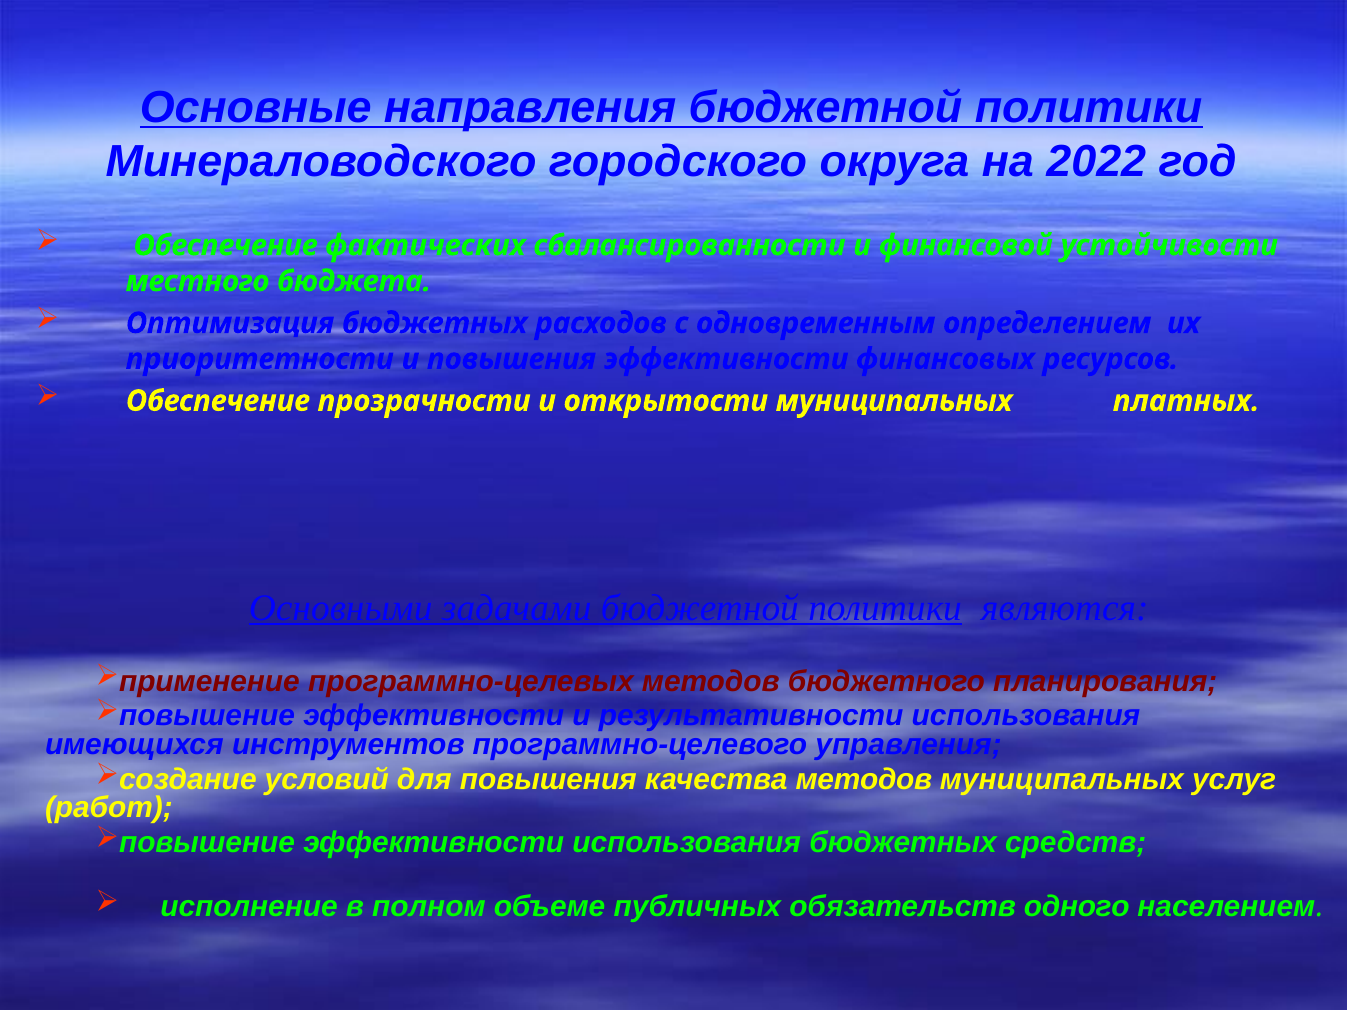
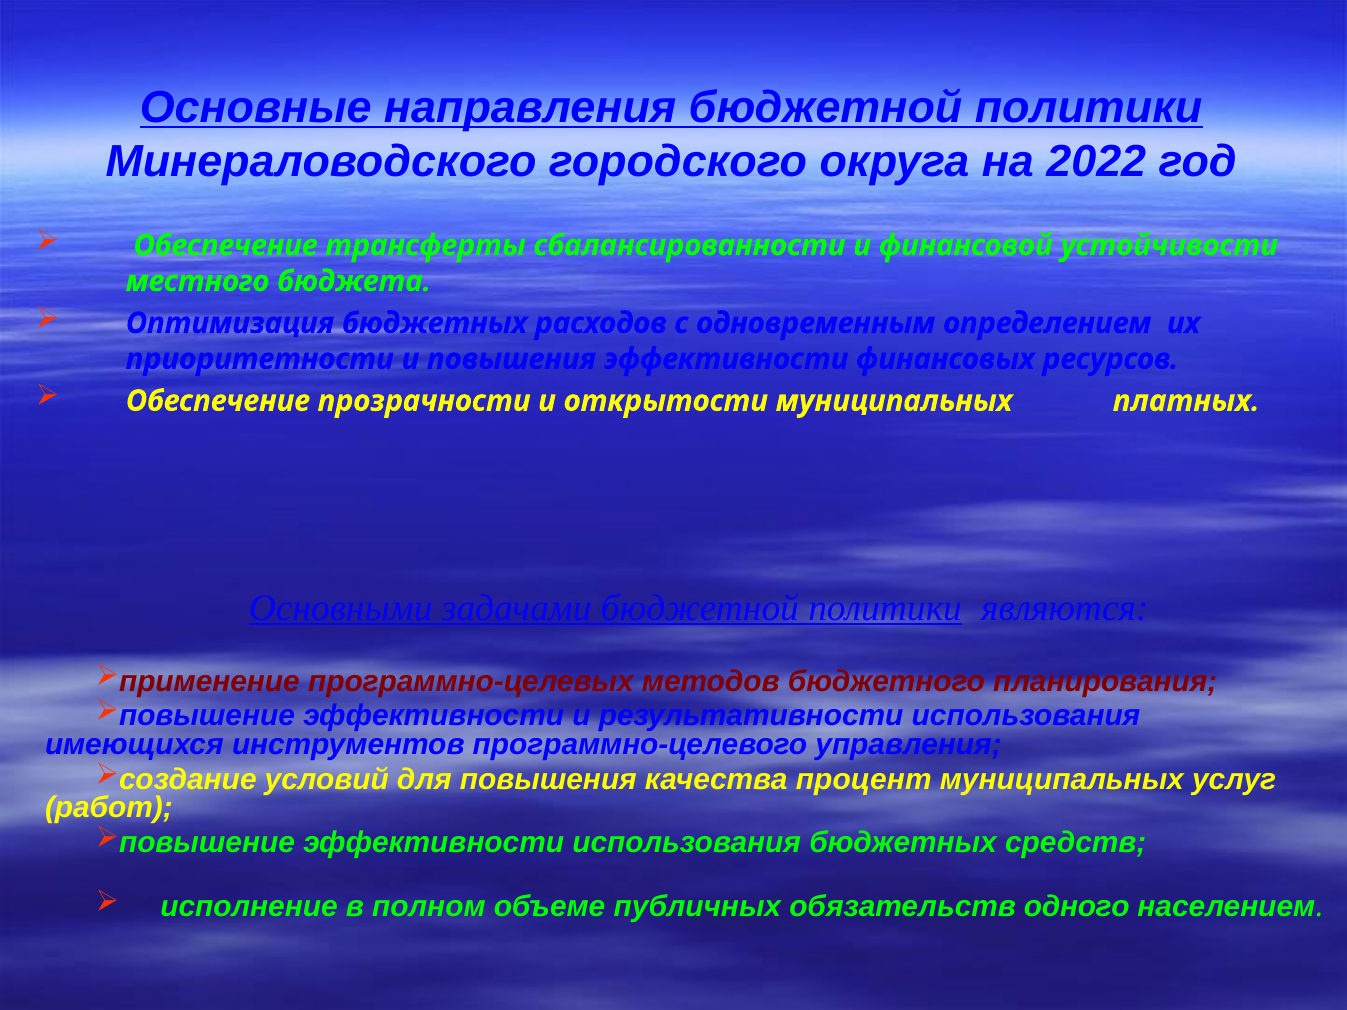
фактических: фактических -> трансферты
качества методов: методов -> процент
